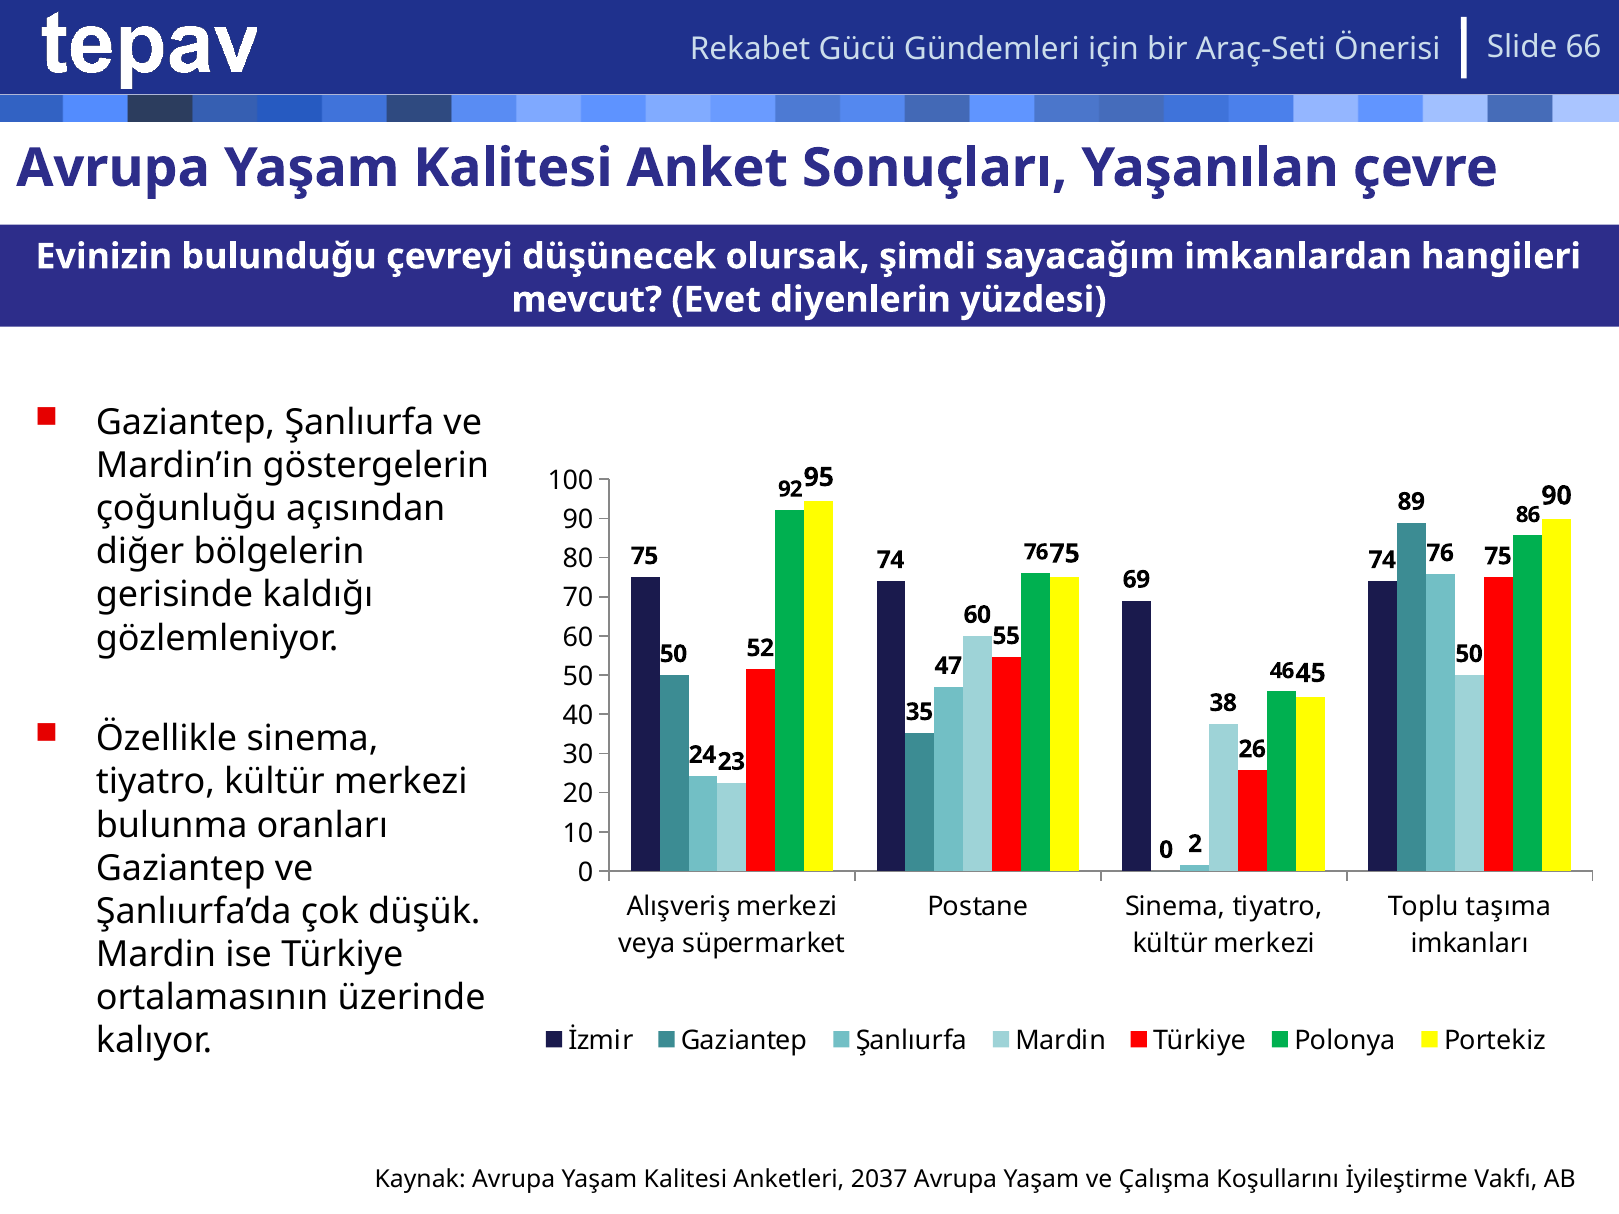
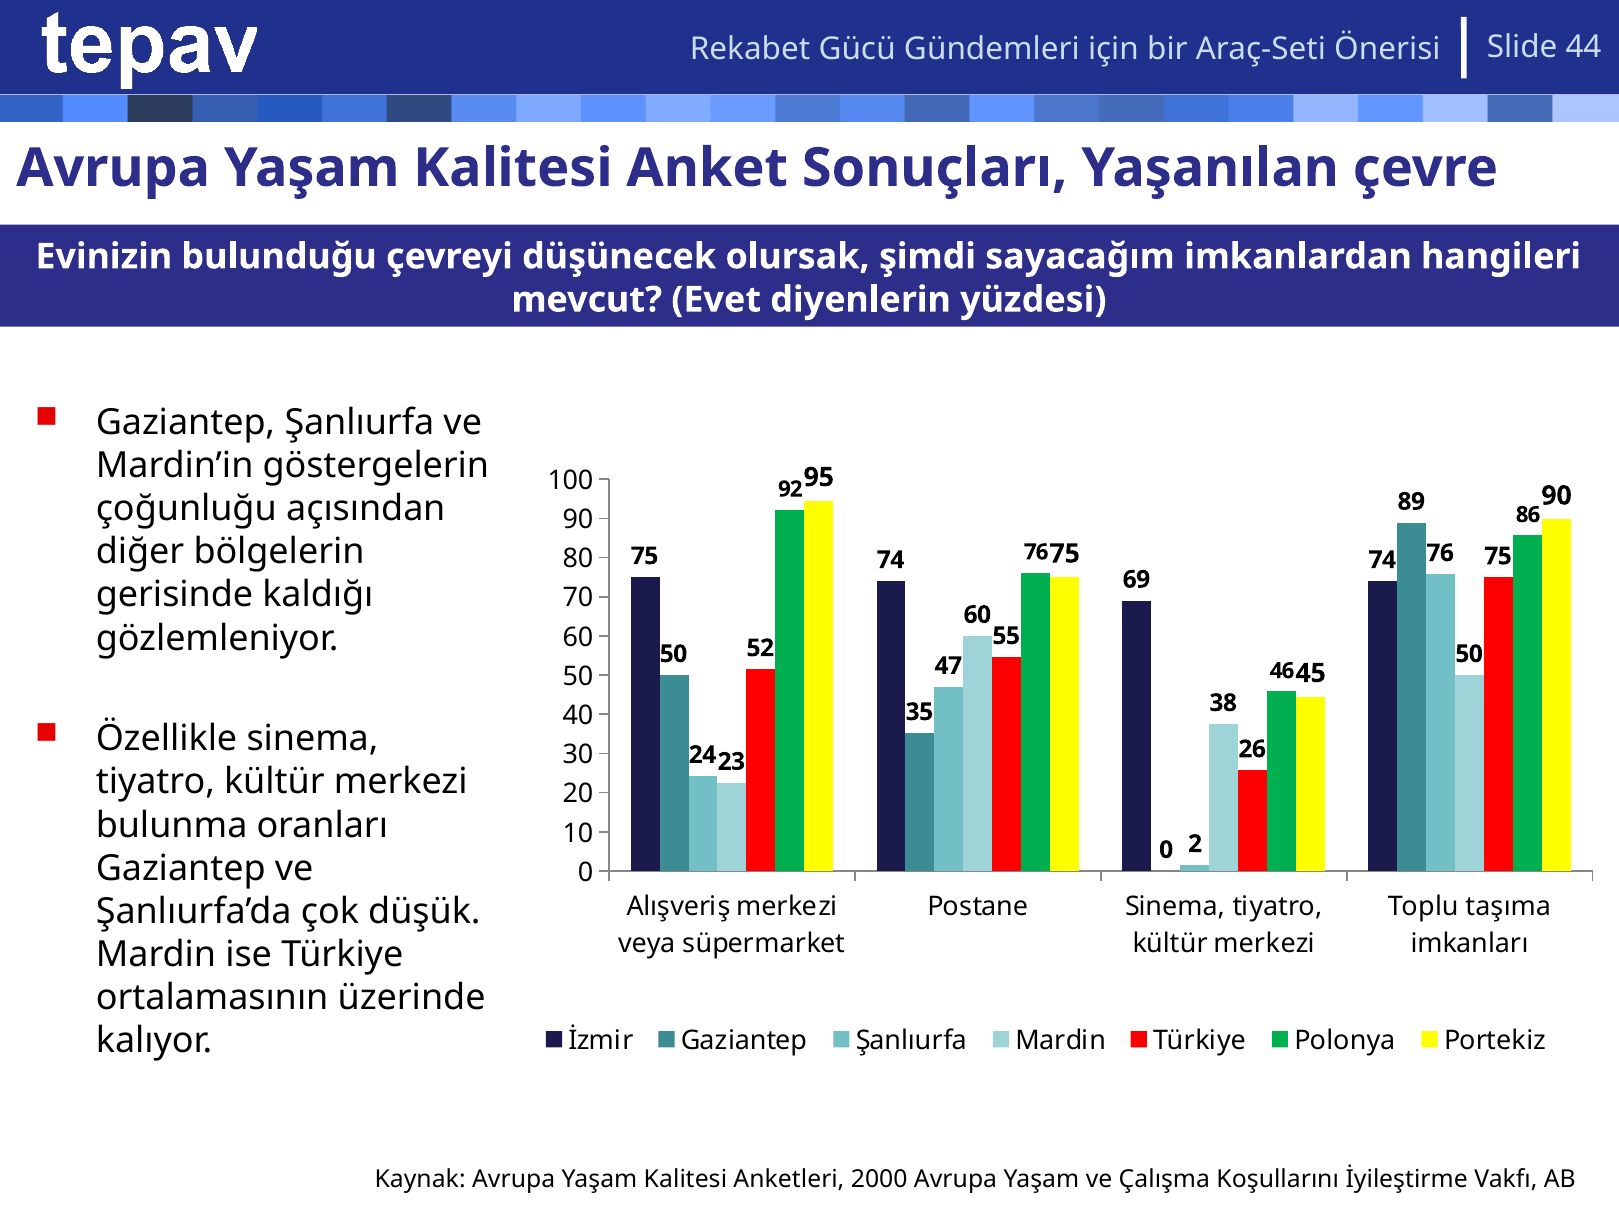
66: 66 -> 44
2037: 2037 -> 2000
